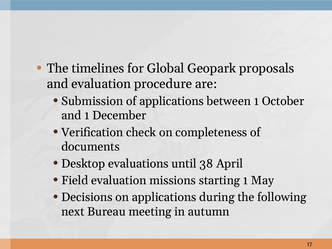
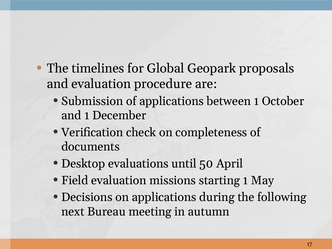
38: 38 -> 50
